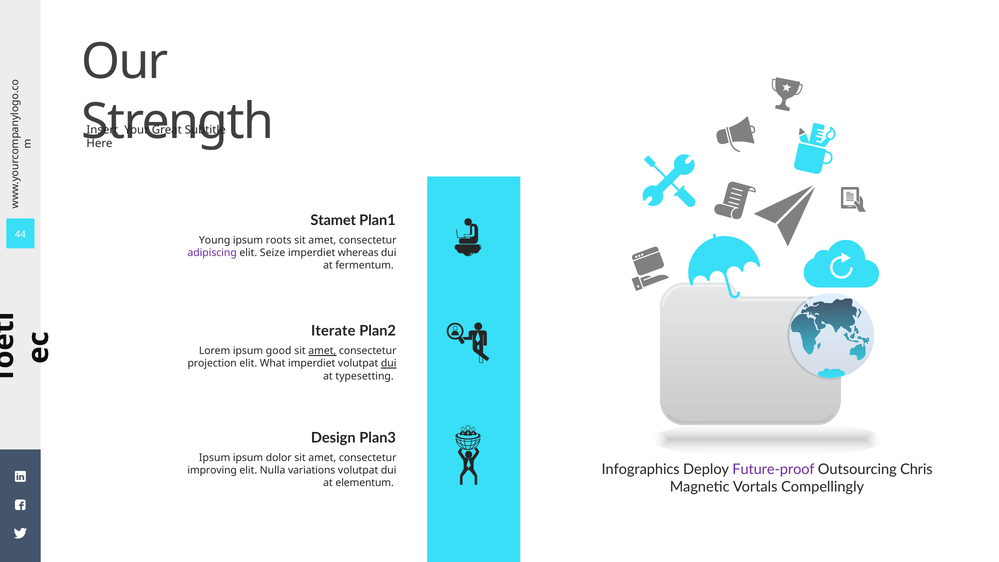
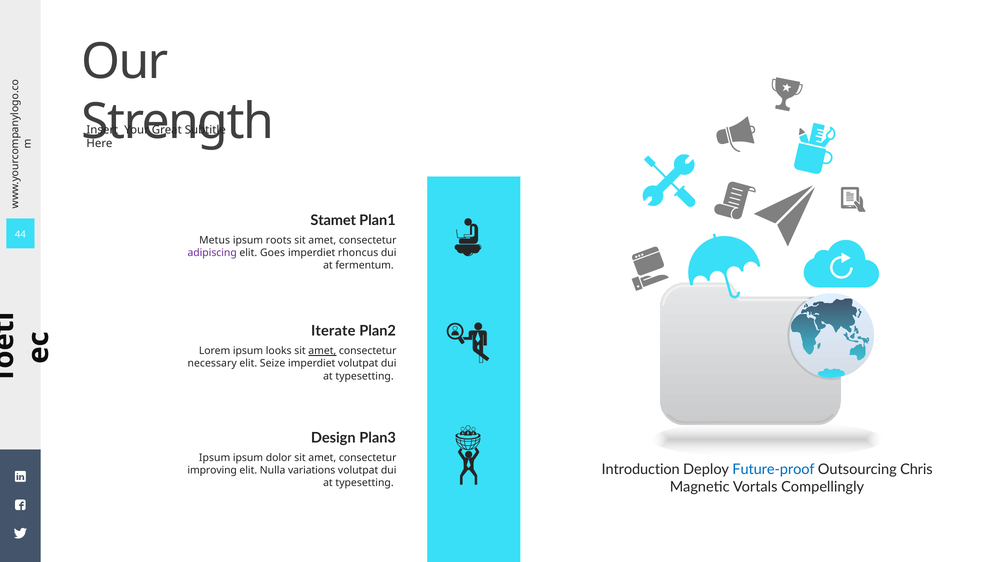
Young: Young -> Metus
Seize: Seize -> Goes
whereas: whereas -> rhoncus
good: good -> looks
projection: projection -> necessary
What: What -> Seize
dui at (389, 364) underline: present -> none
Infographics: Infographics -> Introduction
Future-proof colour: purple -> blue
elementum at (365, 483): elementum -> typesetting
